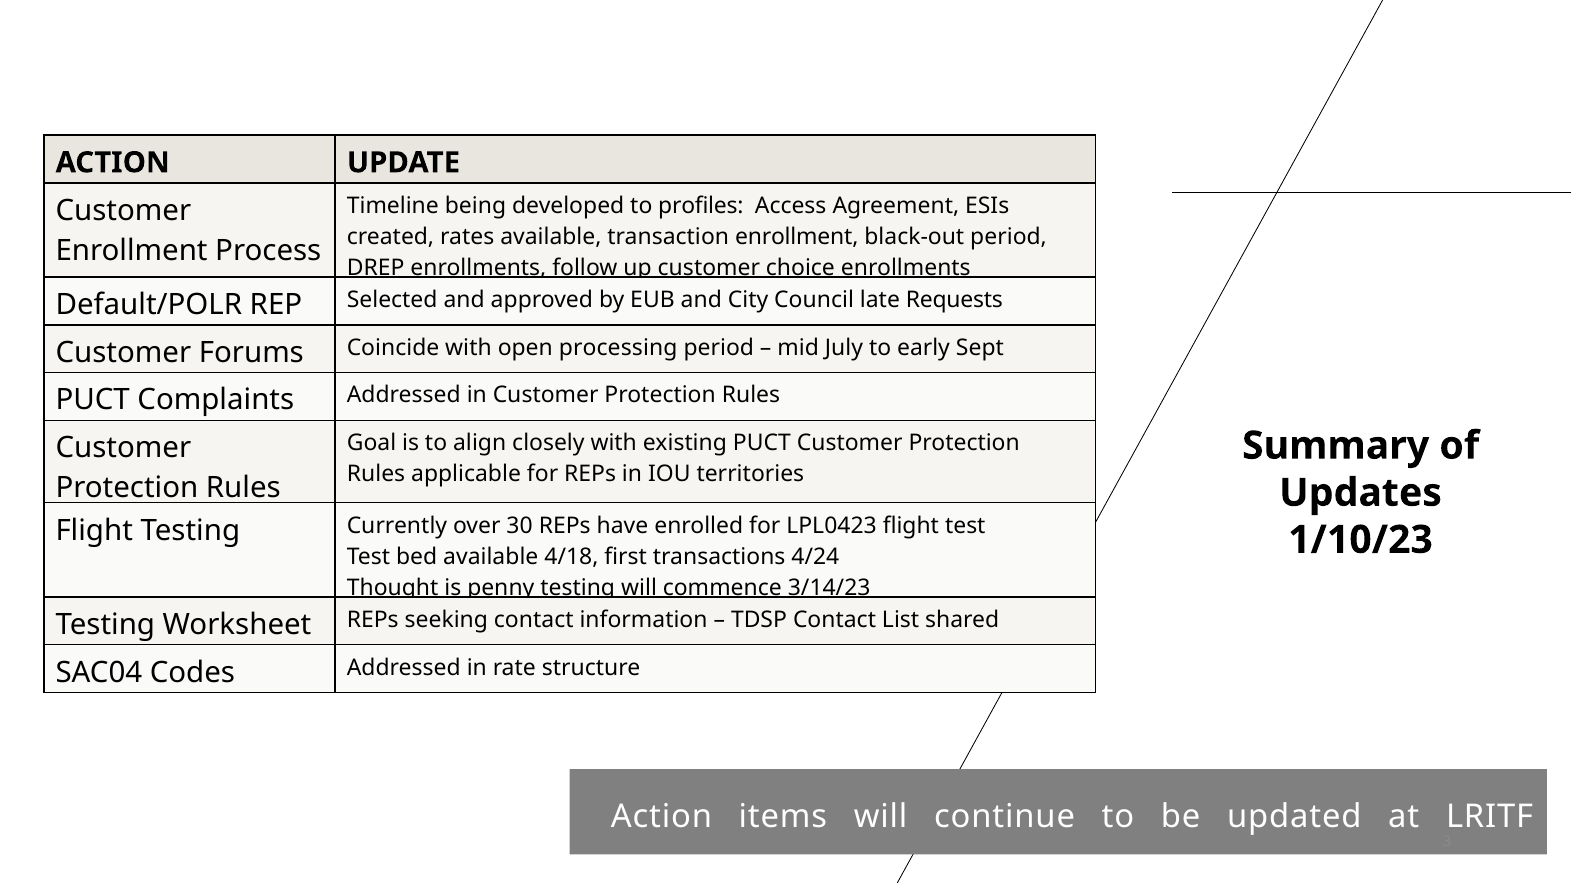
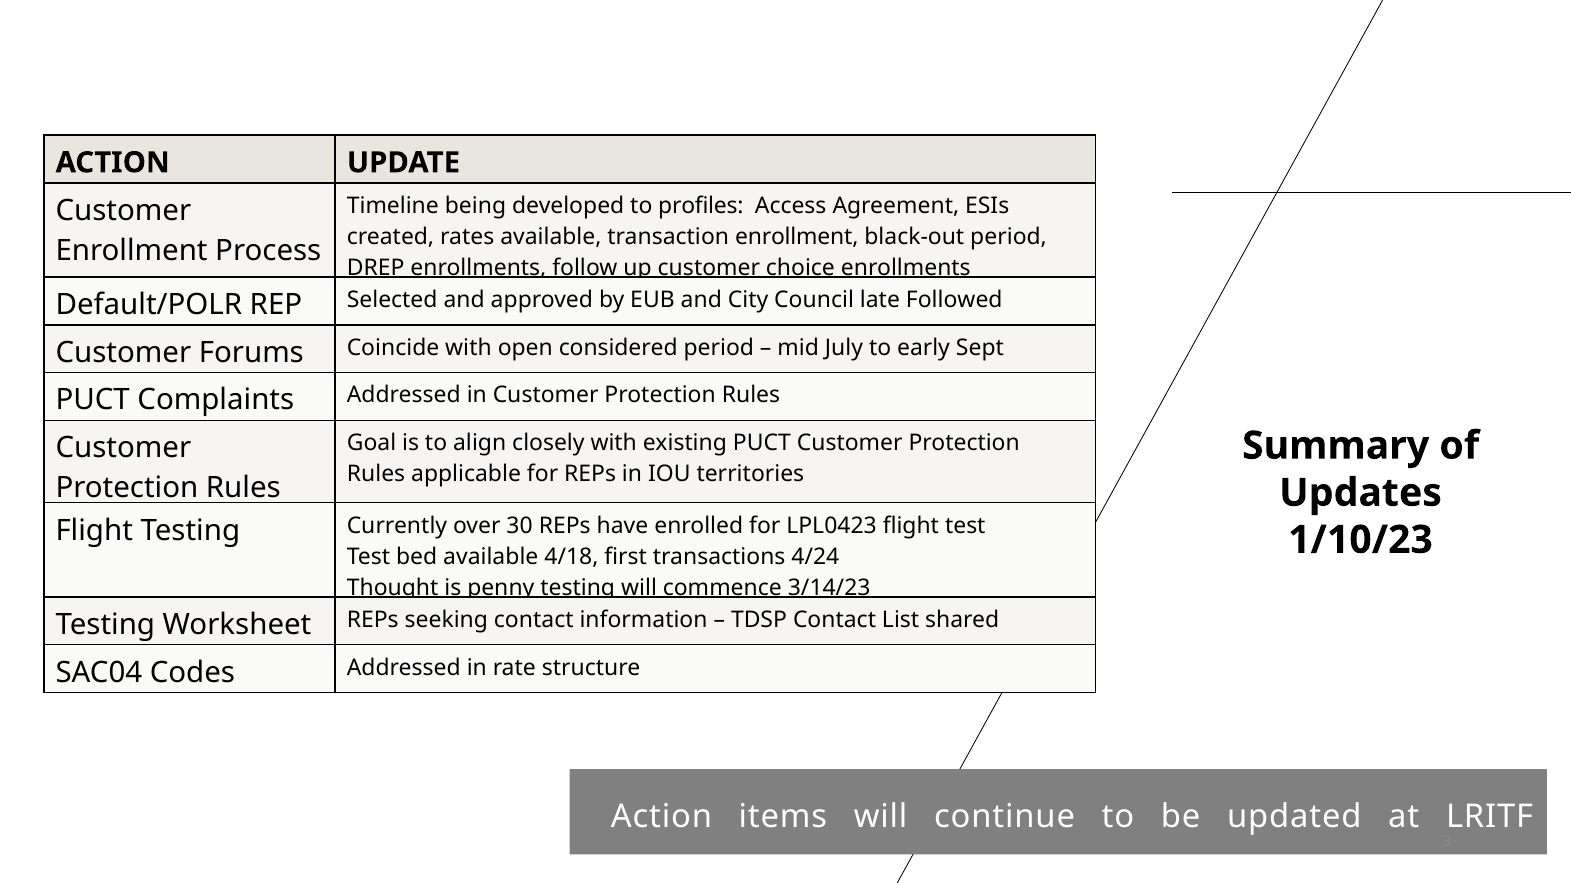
Requests: Requests -> Followed
processing: processing -> considered
